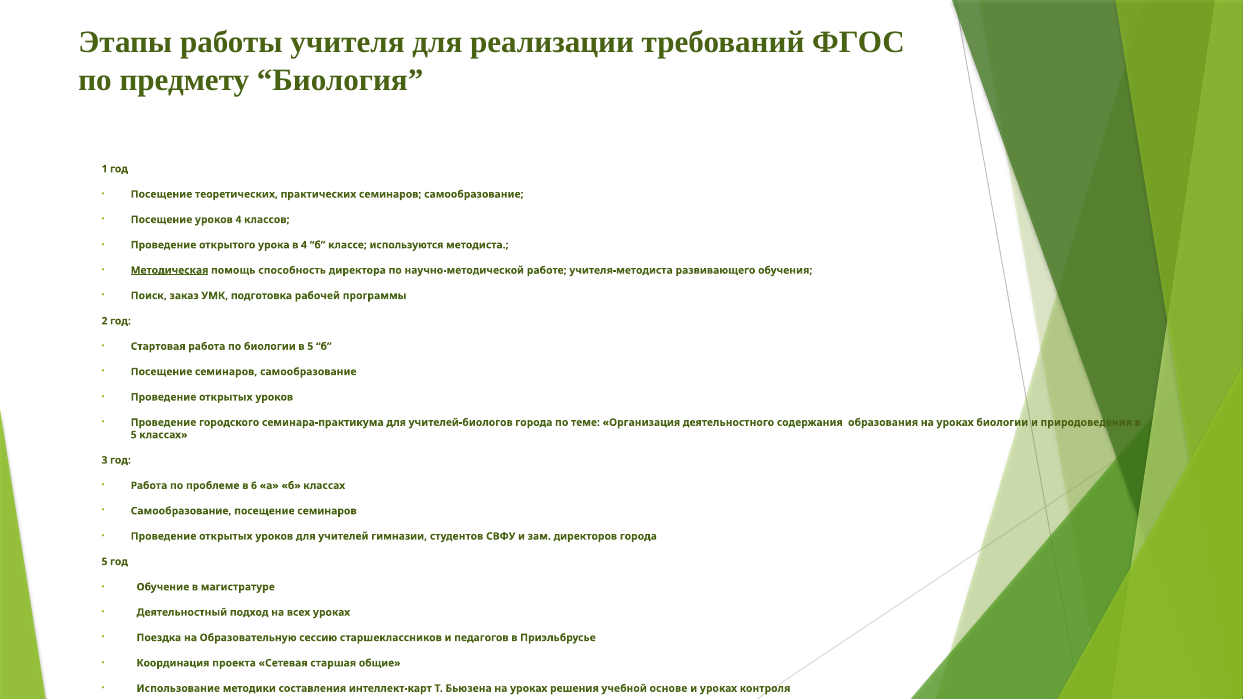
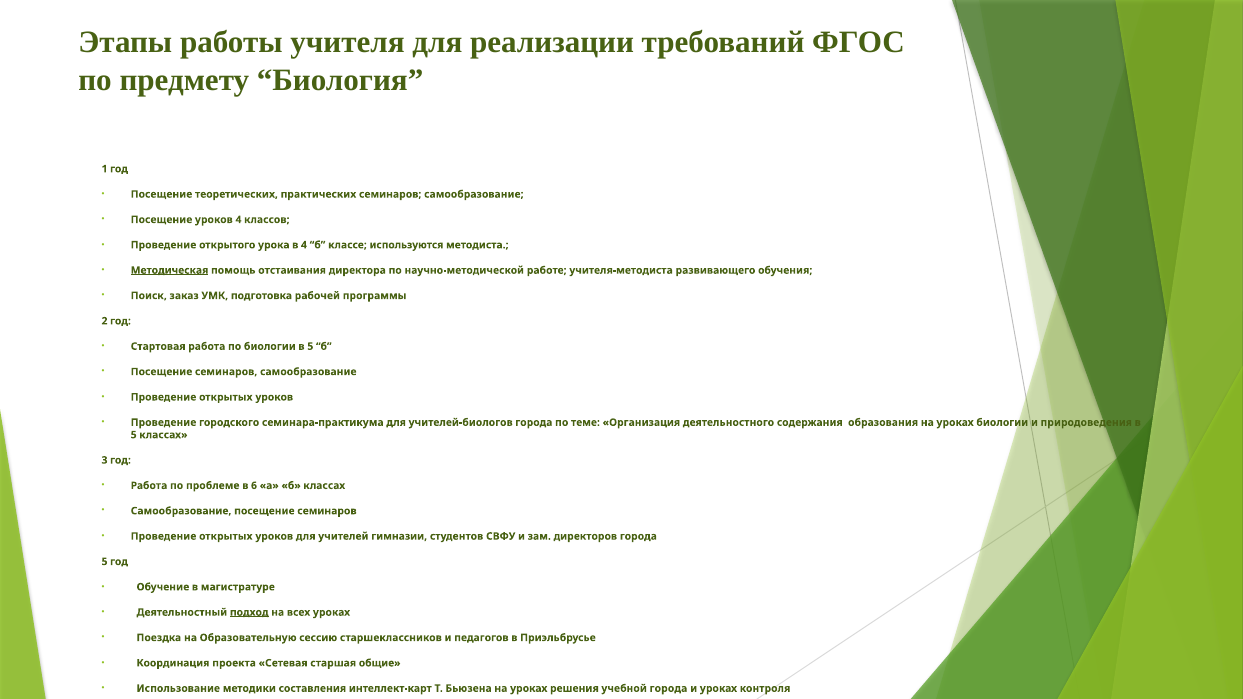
способность: способность -> отстаивания
подход underline: none -> present
учебной основе: основе -> города
